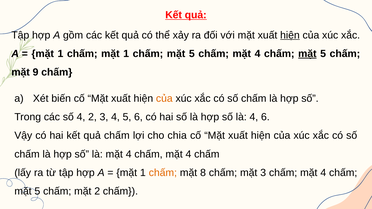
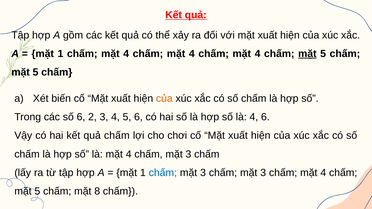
hiện at (290, 35) underline: present -> none
1 chấm mặt 1: 1 -> 4
5 at (192, 54): 5 -> 4
9 at (36, 72): 9 -> 5
số 4: 4 -> 6
chia: chia -> chơi
4 chấm mặt 4: 4 -> 3
chấm at (163, 173) colour: orange -> blue
8 at (203, 173): 8 -> 3
mặt 2: 2 -> 8
